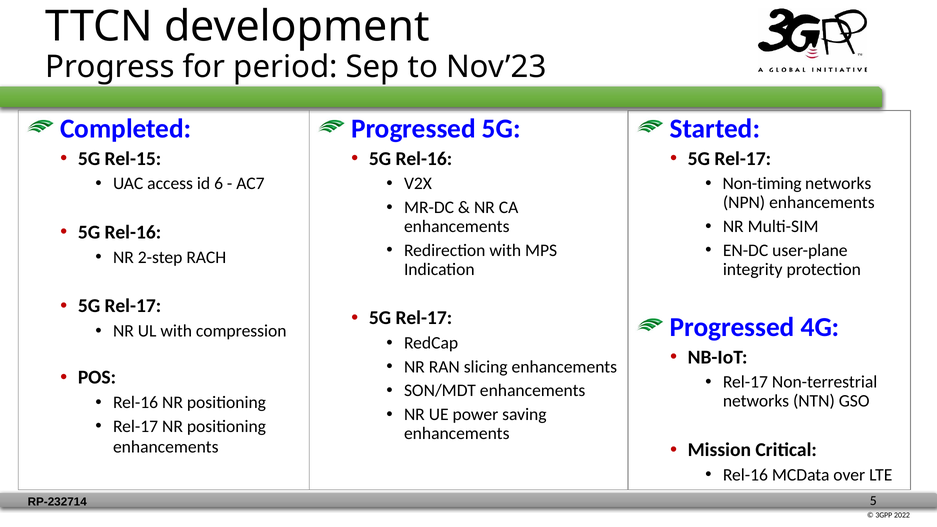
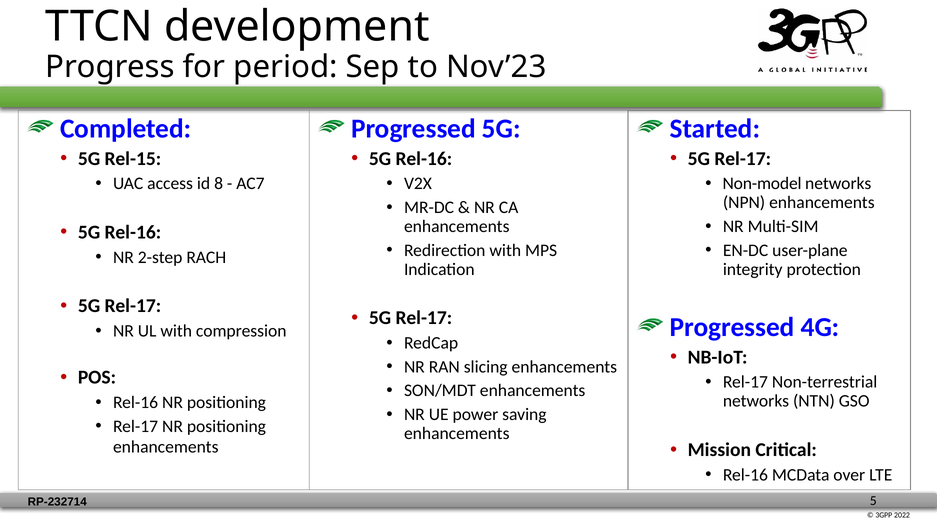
6: 6 -> 8
Non-timing: Non-timing -> Non-model
